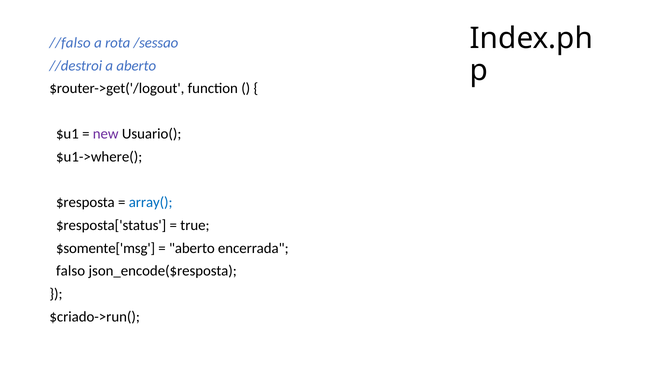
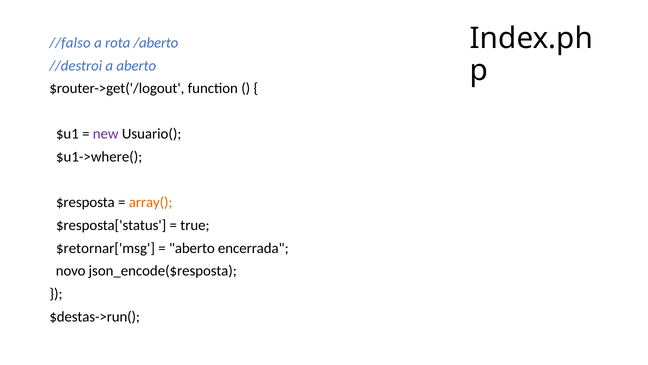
/sessao: /sessao -> /aberto
array( colour: blue -> orange
$somente['msg: $somente['msg -> $retornar['msg
falso: falso -> novo
$criado->run(: $criado->run( -> $destas->run(
